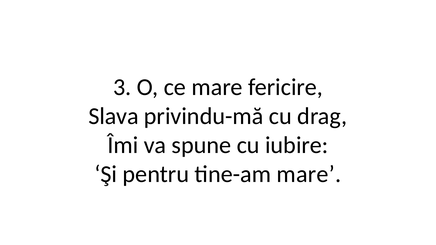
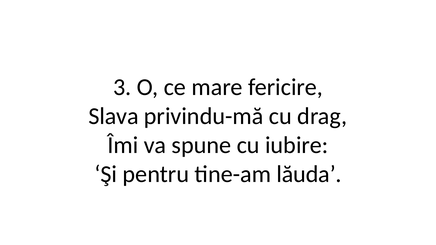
tine-am mare: mare -> lăuda
